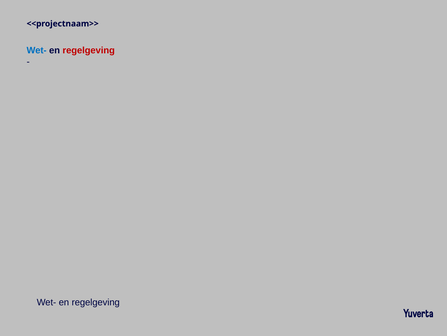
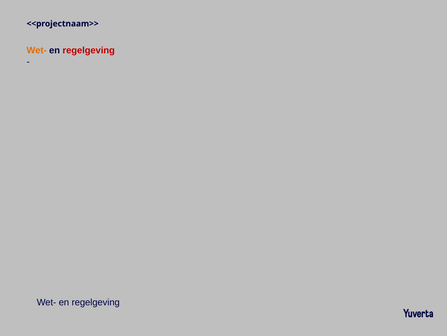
Wet- at (37, 50) colour: blue -> orange
